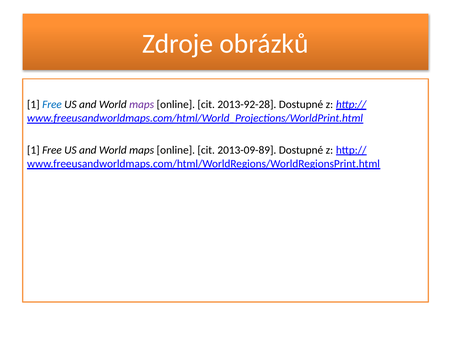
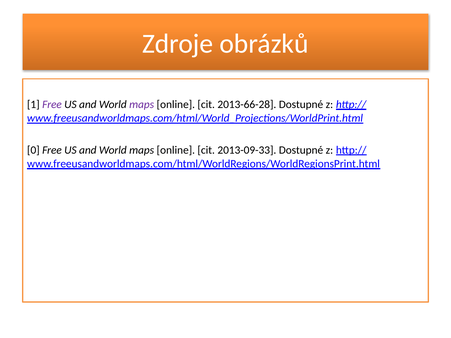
Free at (52, 105) colour: blue -> purple
2013-92-28: 2013-92-28 -> 2013-66-28
1 at (33, 150): 1 -> 0
2013-09-89: 2013-09-89 -> 2013-09-33
